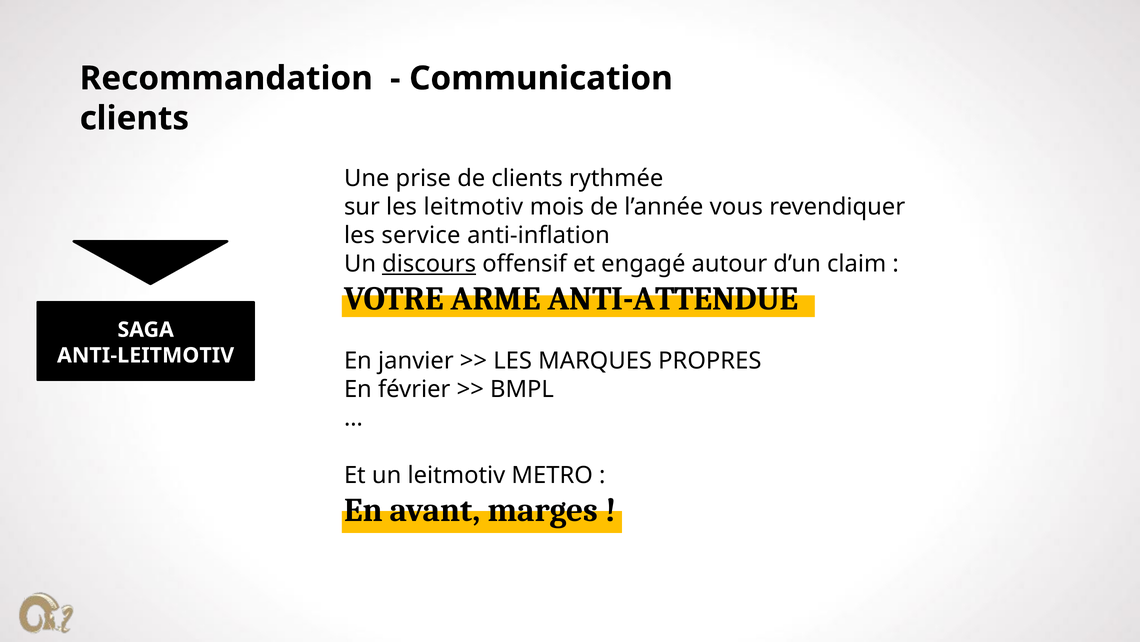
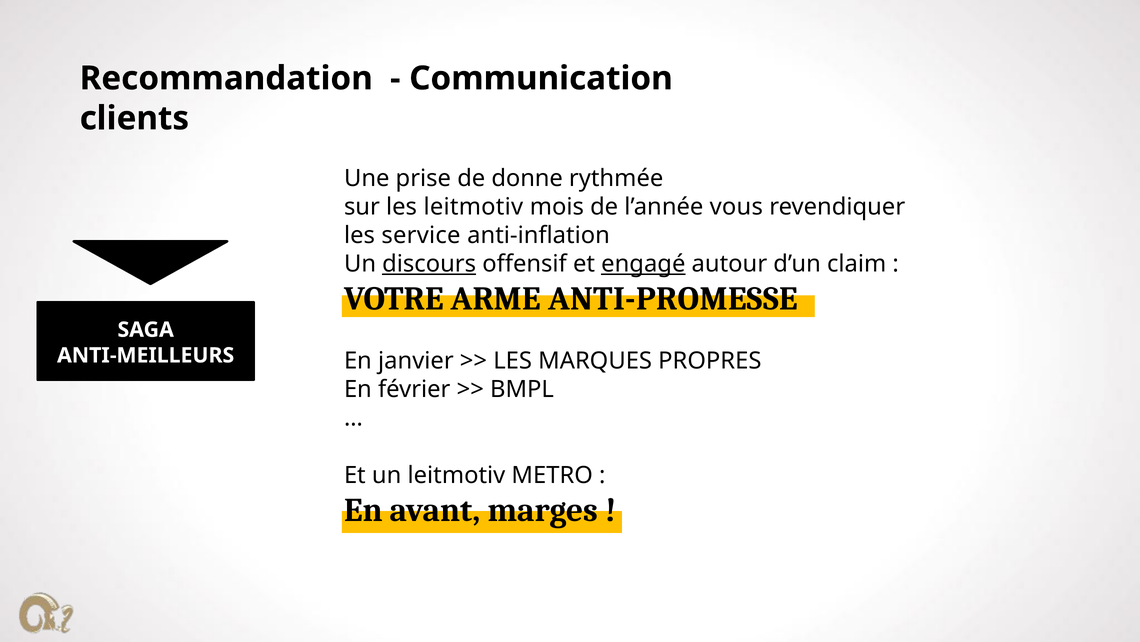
de clients: clients -> donne
engagé underline: none -> present
ANTI-ATTENDUE: ANTI-ATTENDUE -> ANTI-PROMESSE
ANTI-LEITMOTIV: ANTI-LEITMOTIV -> ANTI-MEILLEURS
